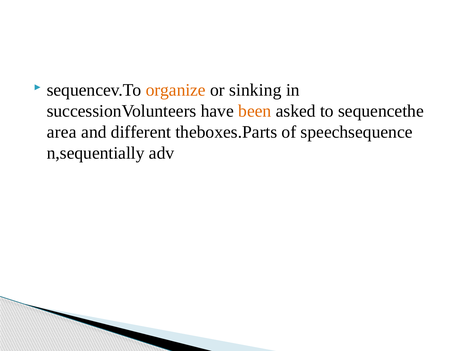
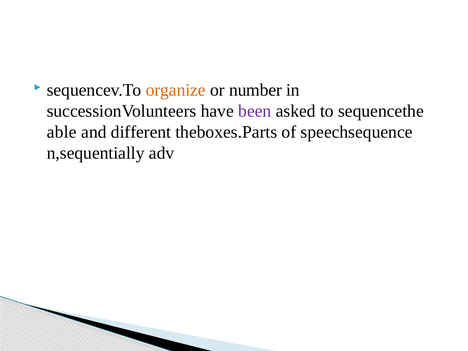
sinking: sinking -> number
been colour: orange -> purple
area: area -> able
